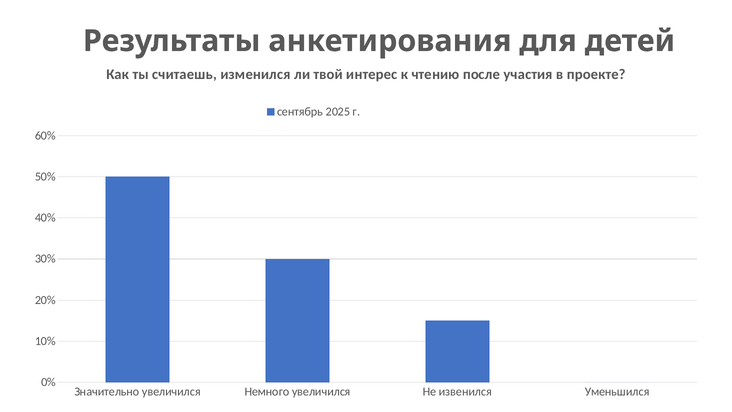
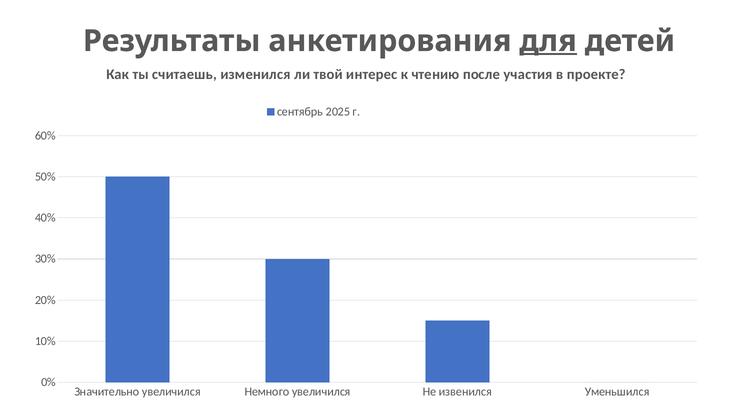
для underline: none -> present
